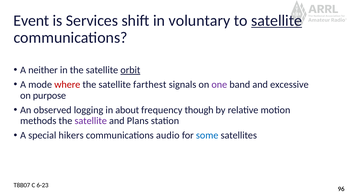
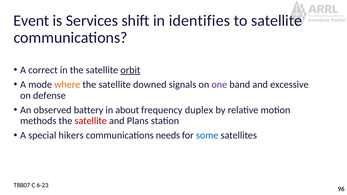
voluntary: voluntary -> identifies
satellite at (277, 21) underline: present -> none
neither: neither -> correct
where colour: red -> orange
farthest: farthest -> downed
purpose: purpose -> defense
logging: logging -> battery
though: though -> duplex
satellite at (91, 121) colour: purple -> red
audio: audio -> needs
